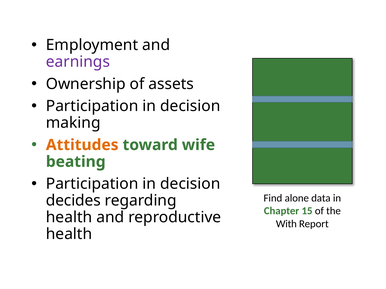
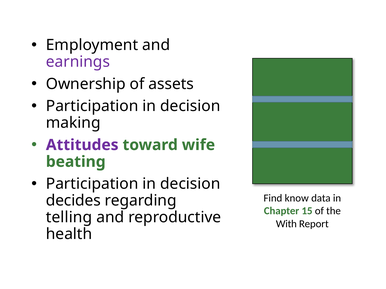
Attitudes colour: orange -> purple
alone: alone -> know
health at (69, 218): health -> telling
